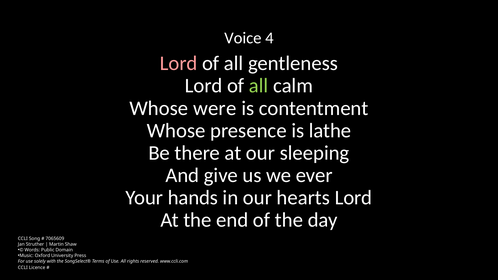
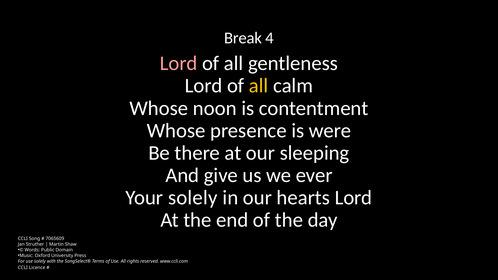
Voice: Voice -> Break
all at (259, 86) colour: light green -> yellow
were: were -> noon
lathe: lathe -> were
Your hands: hands -> solely
